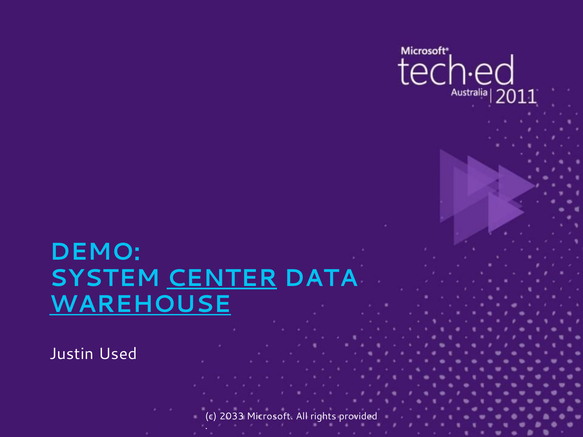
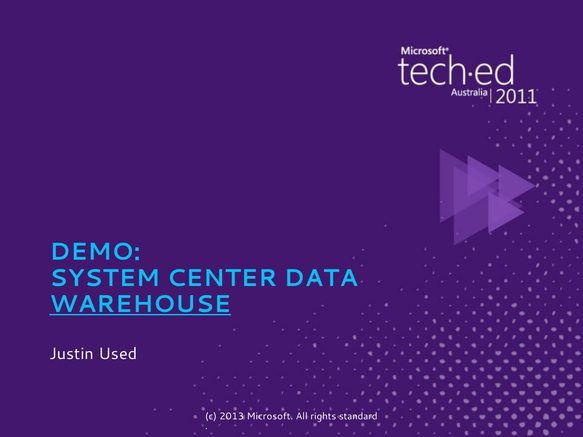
CENTER underline: present -> none
2033: 2033 -> 2013
provided: provided -> standard
